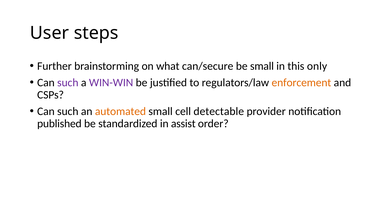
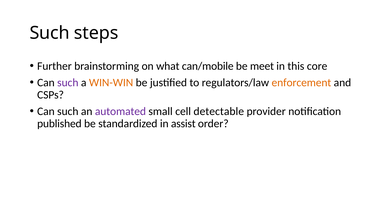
User at (49, 33): User -> Such
can/secure: can/secure -> can/mobile
be small: small -> meet
only: only -> core
WIN-WIN colour: purple -> orange
automated colour: orange -> purple
